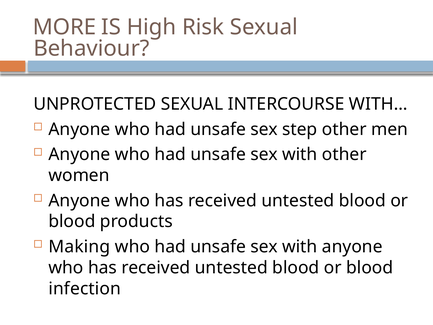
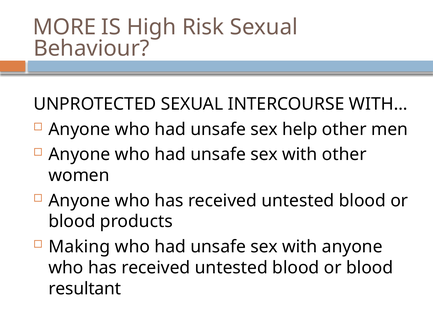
step: step -> help
infection: infection -> resultant
